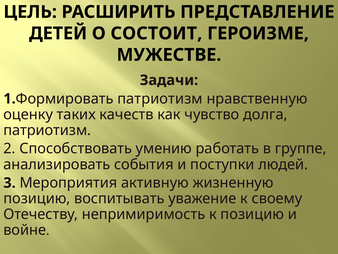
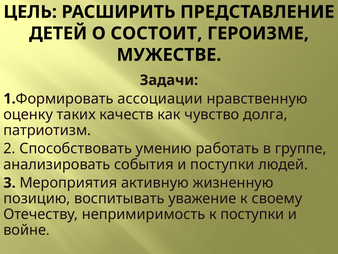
Формировать патриотизм: патриотизм -> ассоциации
к позицию: позицию -> поступки
